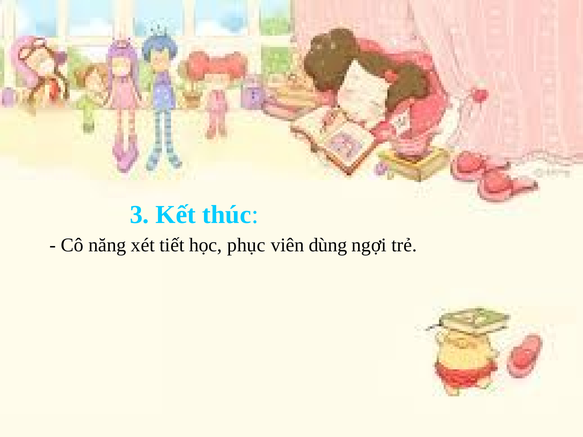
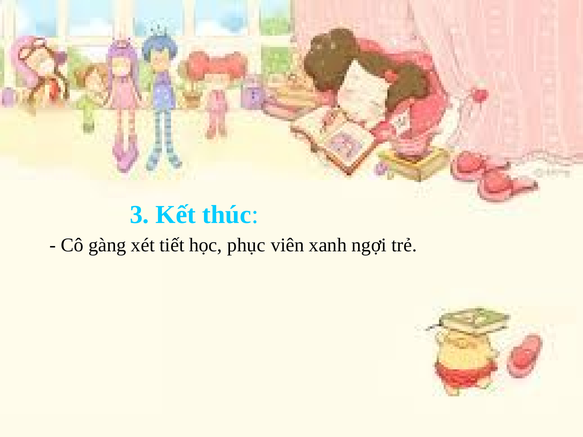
năng: năng -> gàng
dùng: dùng -> xanh
